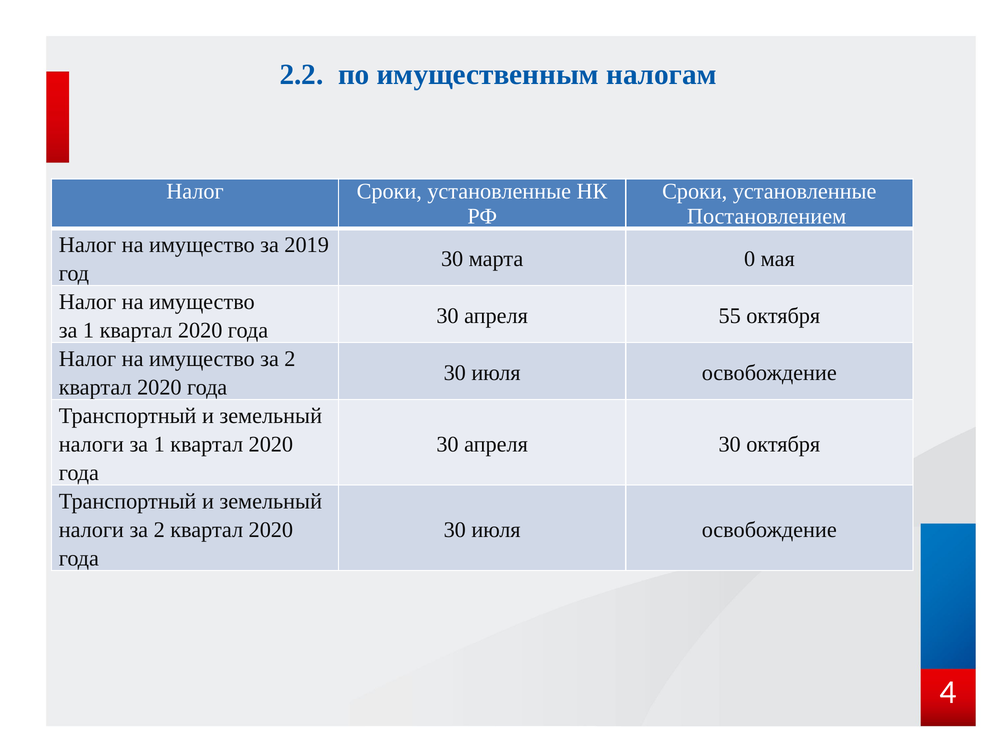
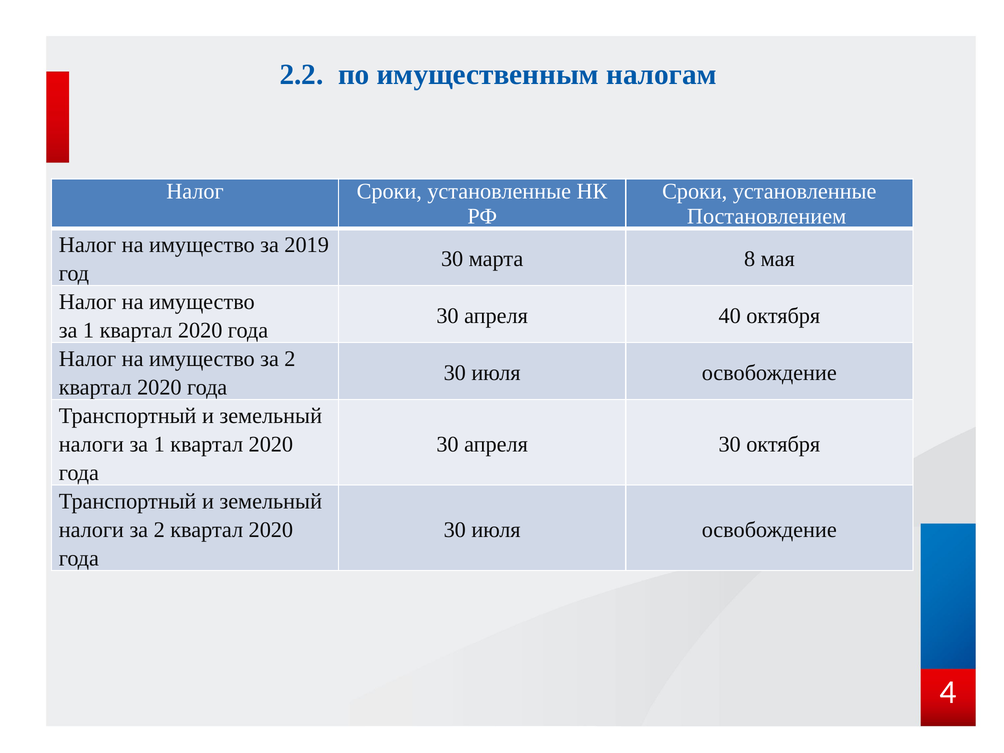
0: 0 -> 8
55: 55 -> 40
